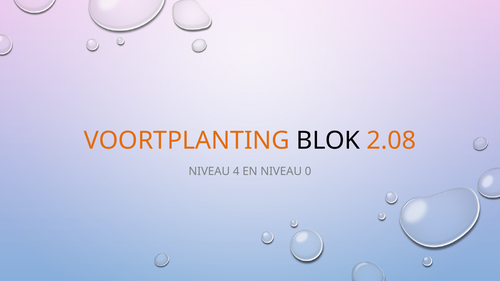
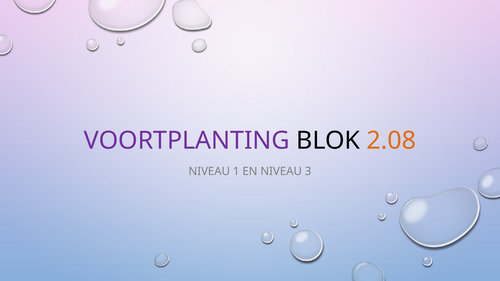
VOORTPLANTING colour: orange -> purple
4: 4 -> 1
0: 0 -> 3
